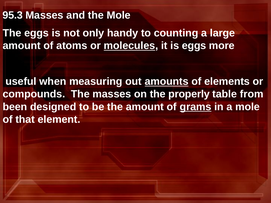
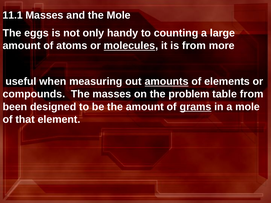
95.3: 95.3 -> 11.1
is eggs: eggs -> from
properly: properly -> problem
